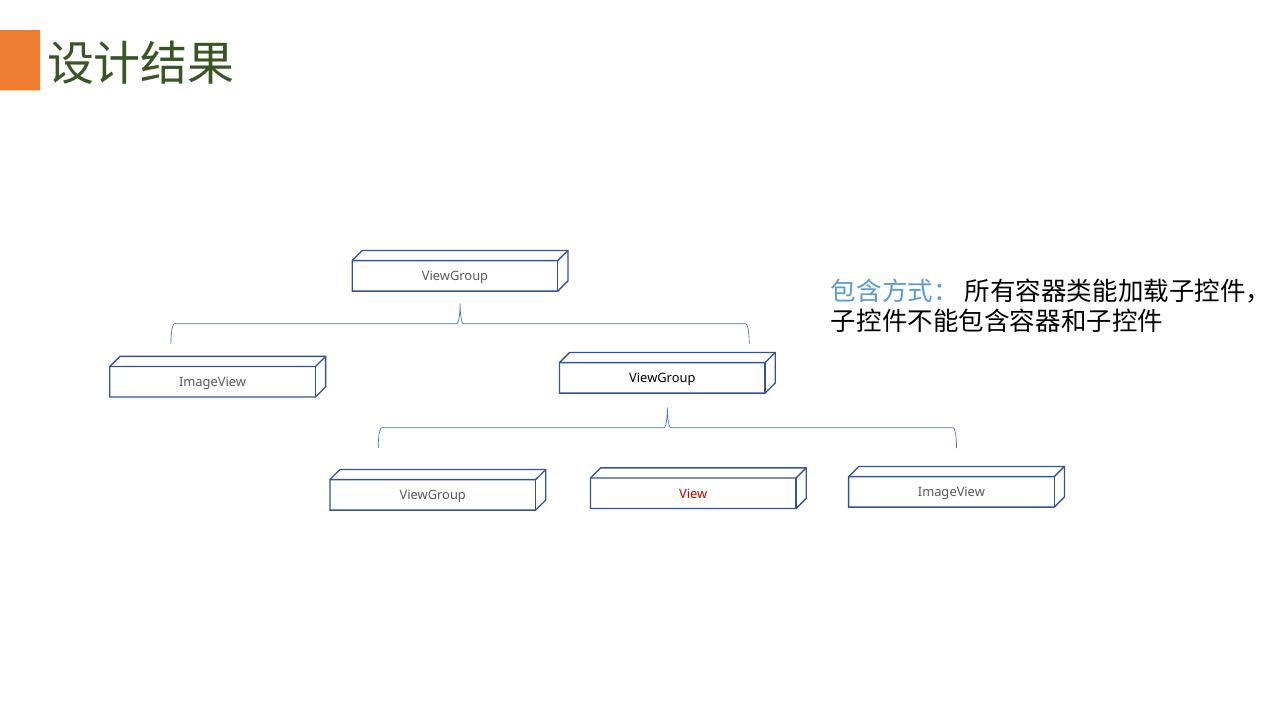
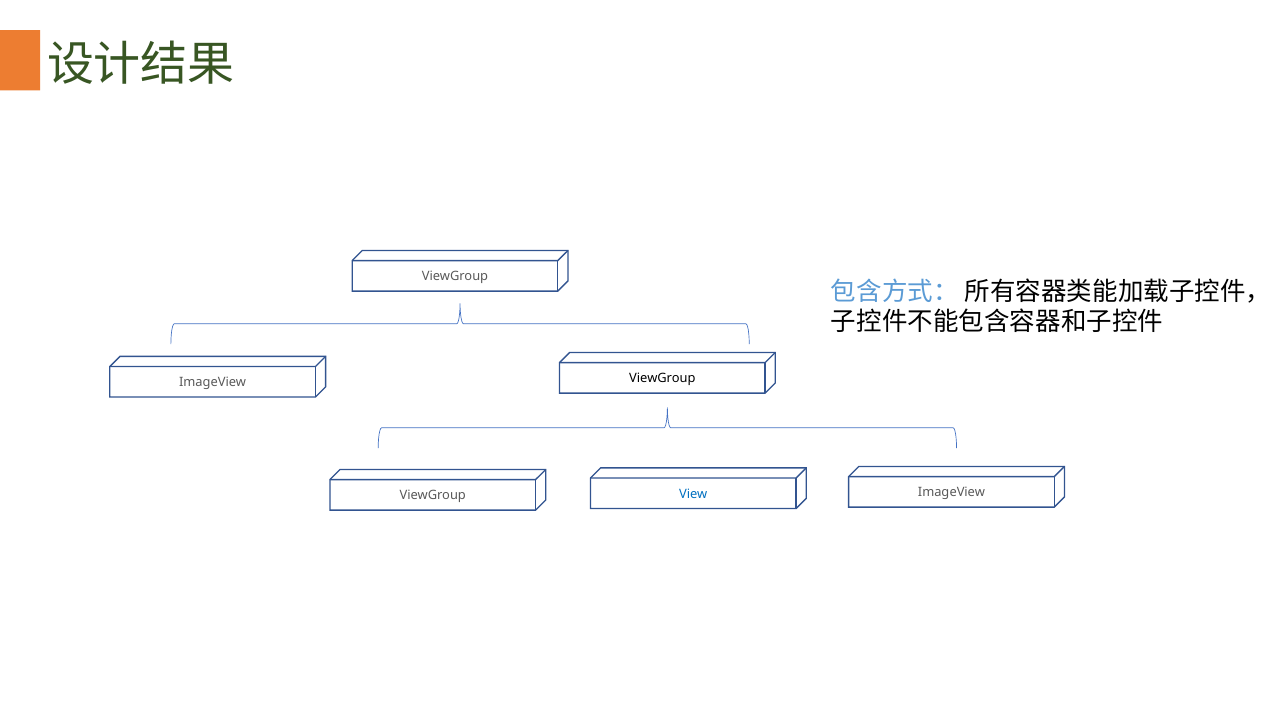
View colour: red -> blue
